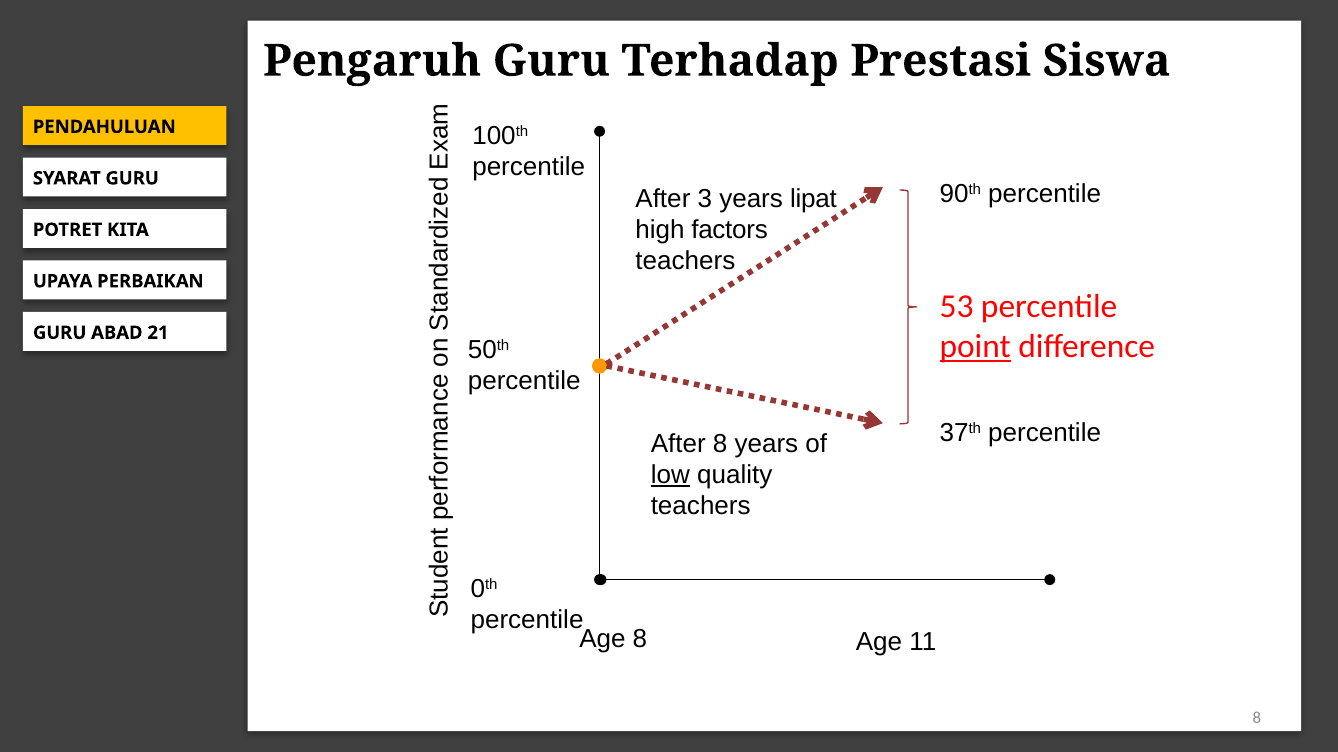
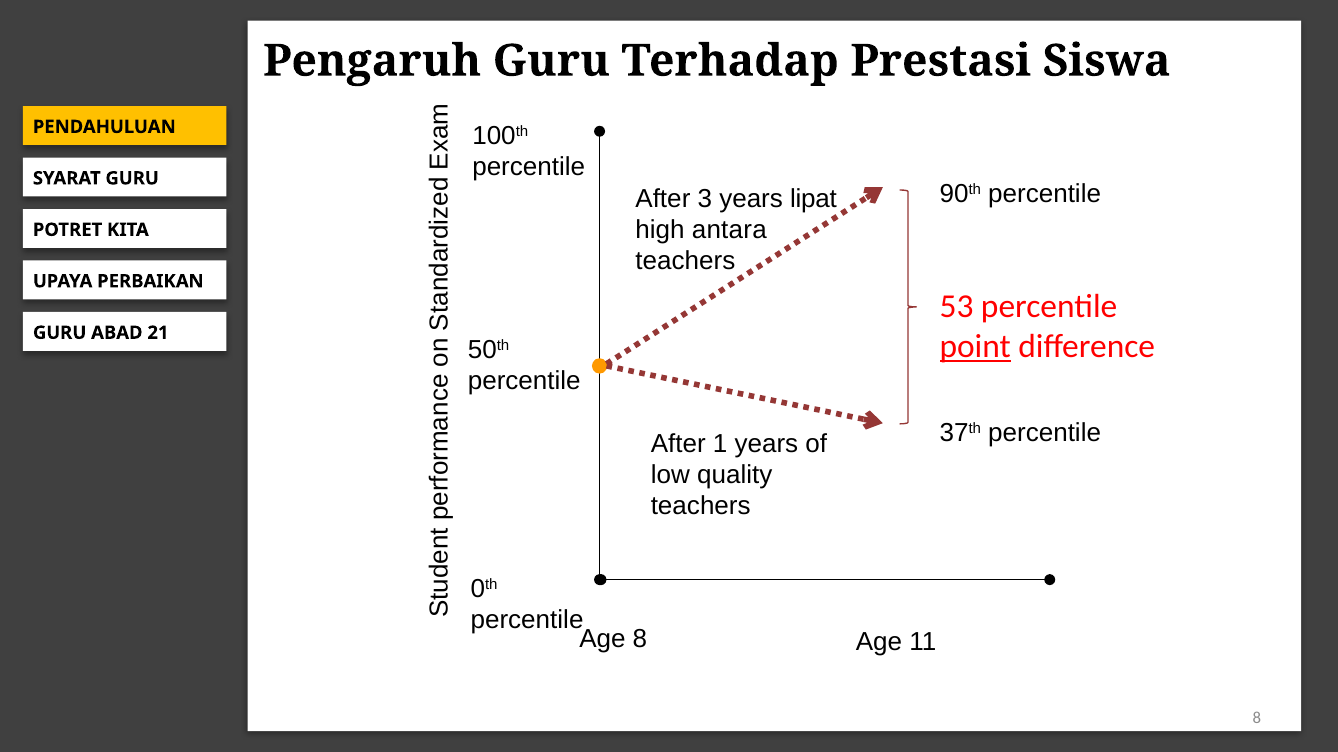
factors: factors -> antara
After 8: 8 -> 1
low underline: present -> none
